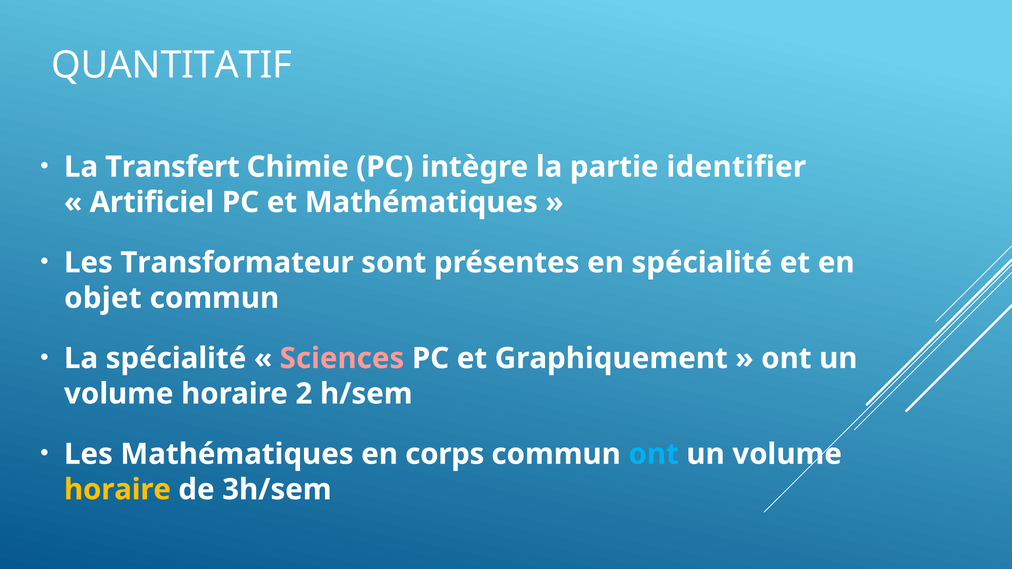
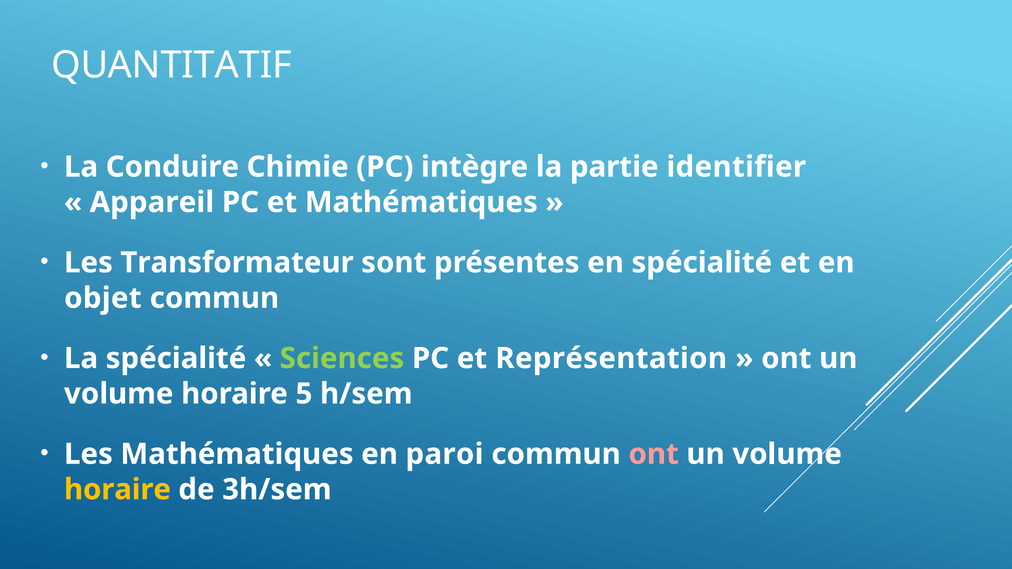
Transfert: Transfert -> Conduire
Artificiel: Artificiel -> Appareil
Sciences colour: pink -> light green
Graphiquement: Graphiquement -> Représentation
2: 2 -> 5
corps: corps -> paroi
ont at (654, 454) colour: light blue -> pink
